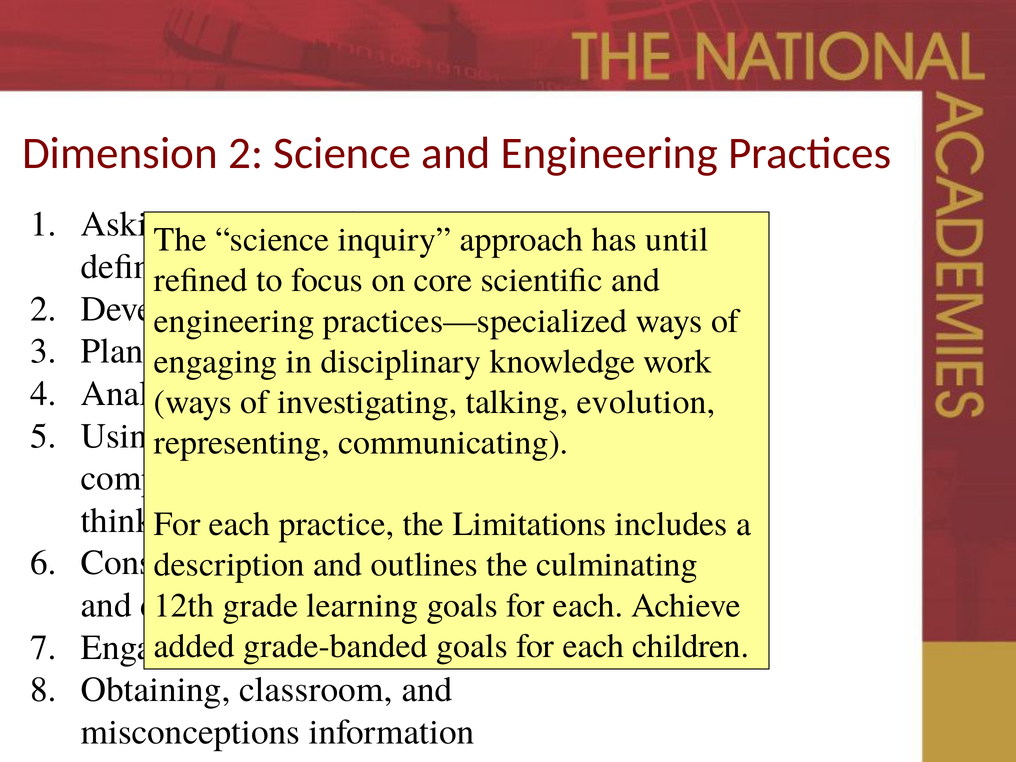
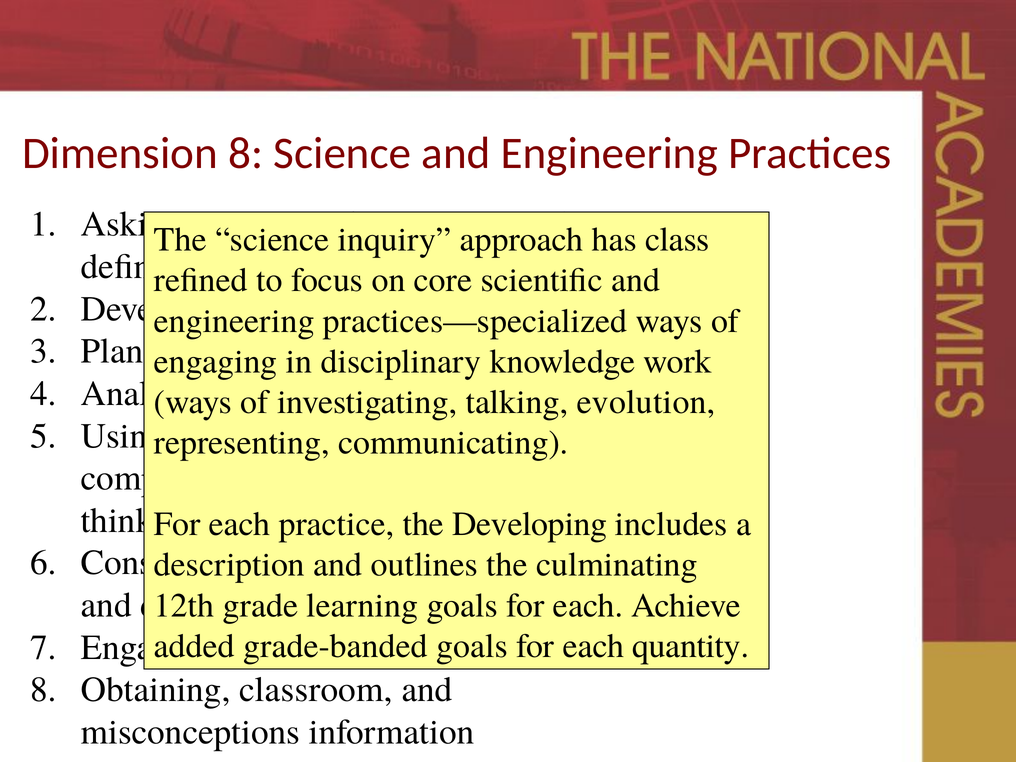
Dimension 2: 2 -> 8
until: until -> class
the Limitations: Limitations -> Developing
children: children -> quantity
